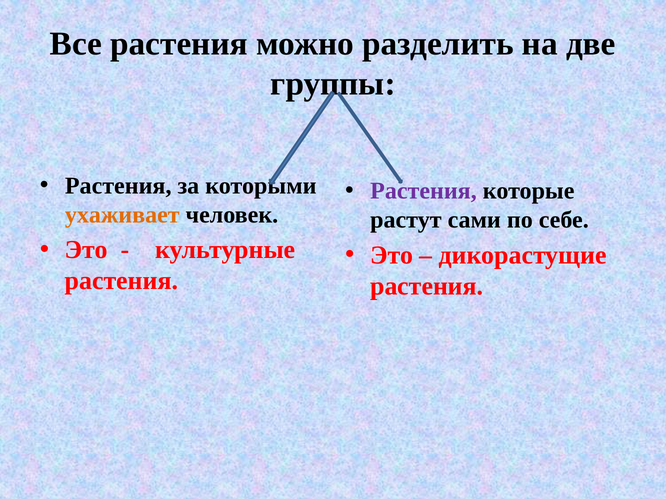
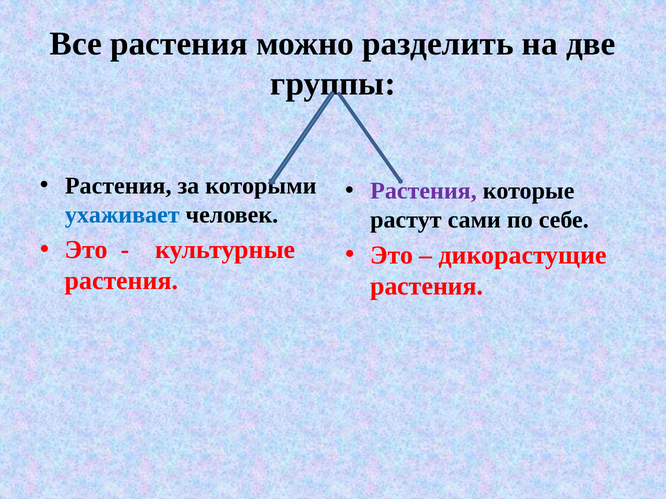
ухаживает colour: orange -> blue
